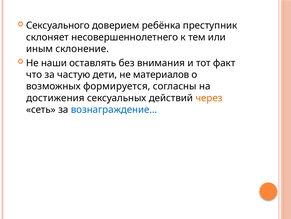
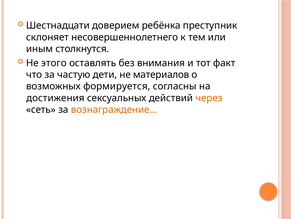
Сексуального: Сексуального -> Шестнадцати
склонение: склонение -> столкнутся
наши: наши -> этого
вознаграждение… colour: blue -> orange
